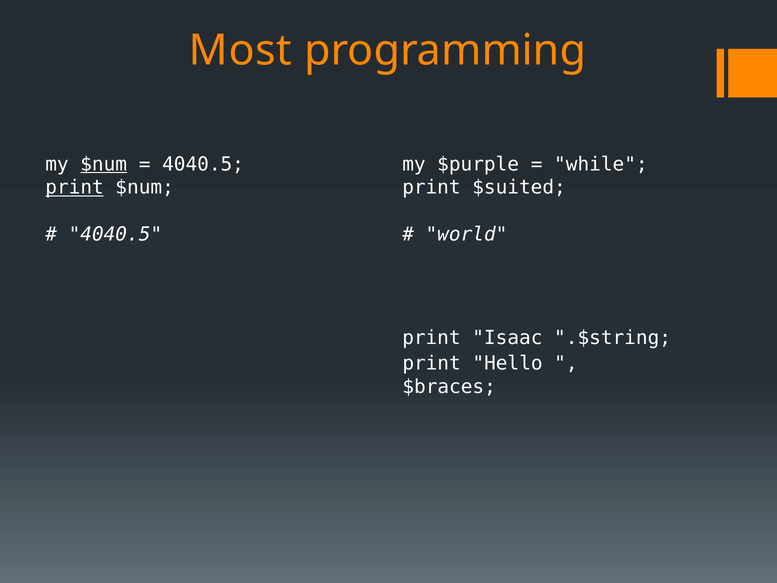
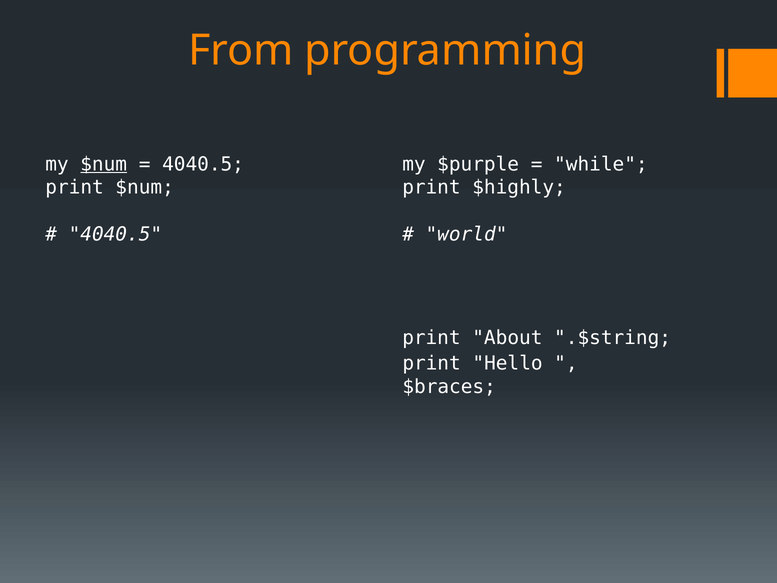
Most: Most -> From
print at (75, 187) underline: present -> none
$suited: $suited -> $highly
Isaac: Isaac -> About
